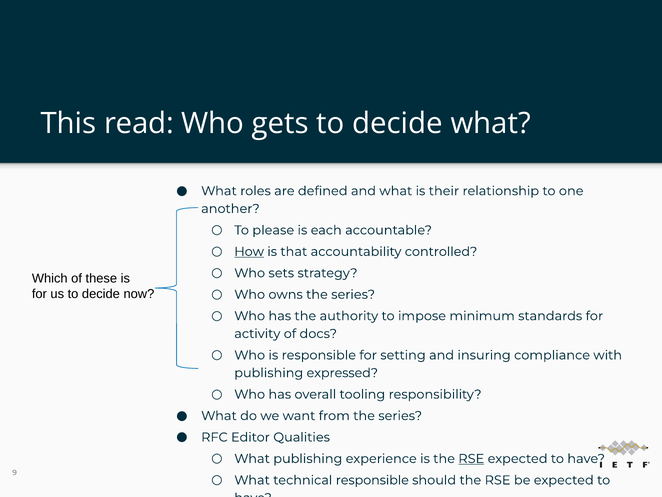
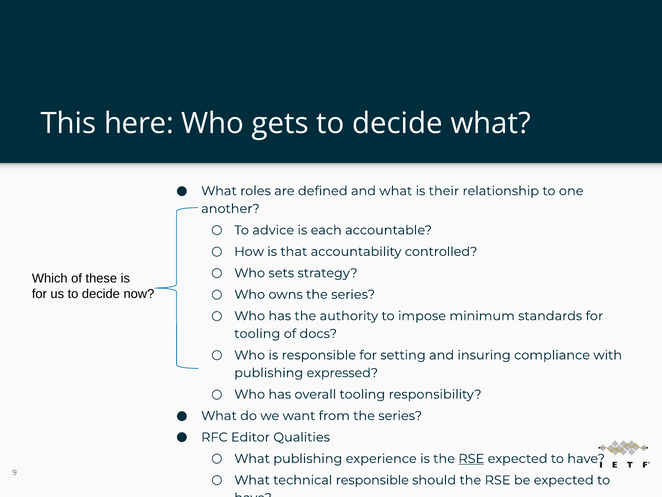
read: read -> here
please: please -> advice
How underline: present -> none
activity at (257, 333): activity -> tooling
